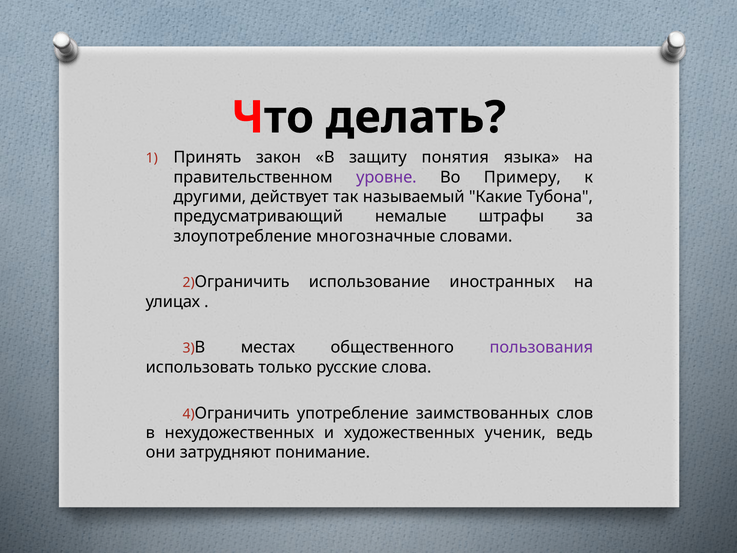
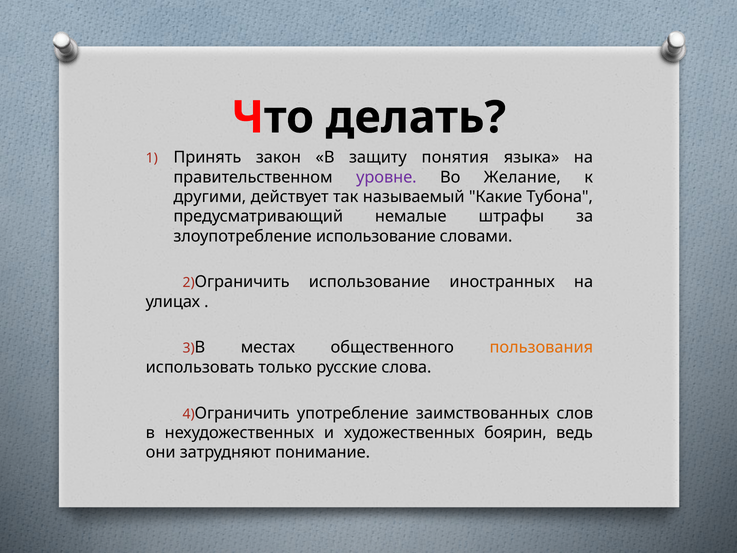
Примеру: Примеру -> Желание
злоупотребление многозначные: многозначные -> использование
пользования colour: purple -> orange
ученик: ученик -> боярин
